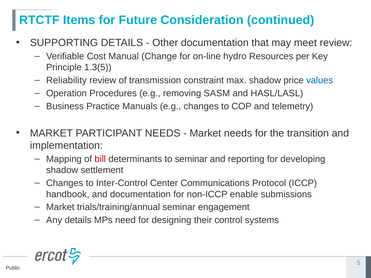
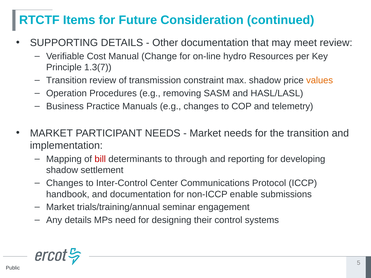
1.3(5: 1.3(5 -> 1.3(7
Reliability at (66, 80): Reliability -> Transition
values colour: blue -> orange
to seminar: seminar -> through
